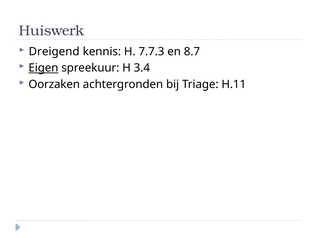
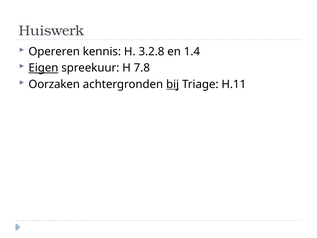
Dreigend: Dreigend -> Opereren
7.7.3: 7.7.3 -> 3.2.8
8.7: 8.7 -> 1.4
3.4: 3.4 -> 7.8
bij underline: none -> present
